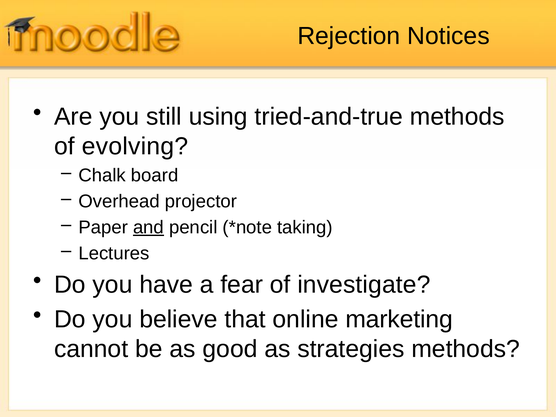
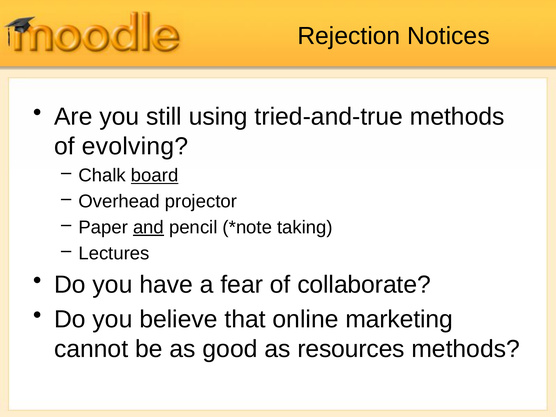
board underline: none -> present
investigate: investigate -> collaborate
strategies: strategies -> resources
